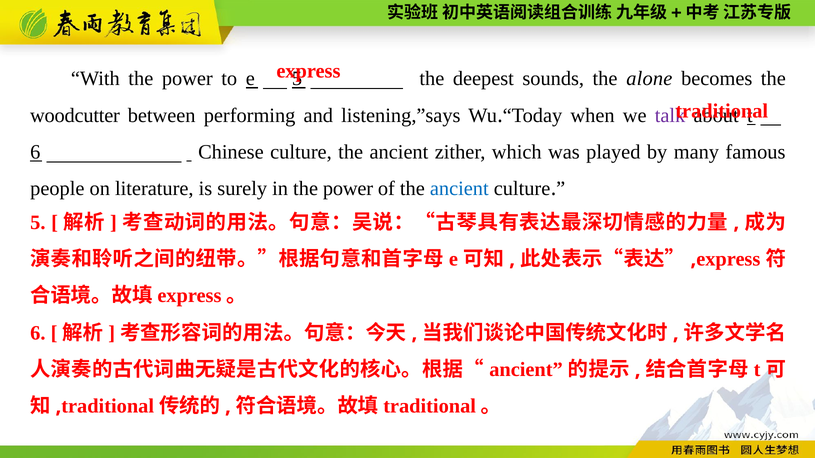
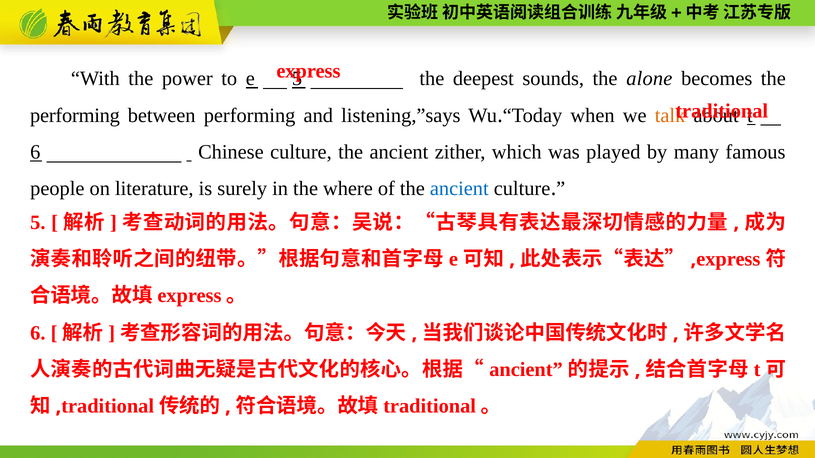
woodcutter at (75, 116): woodcutter -> performing
talk colour: purple -> orange
in the power: power -> where
